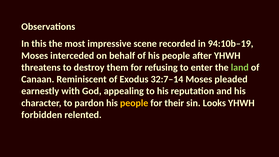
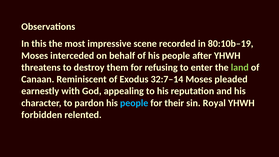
94:10b–19: 94:10b–19 -> 80:10b–19
people at (134, 103) colour: yellow -> light blue
Looks: Looks -> Royal
